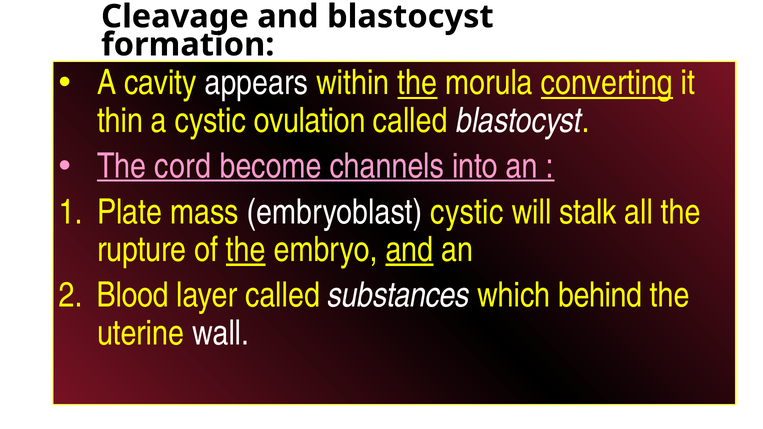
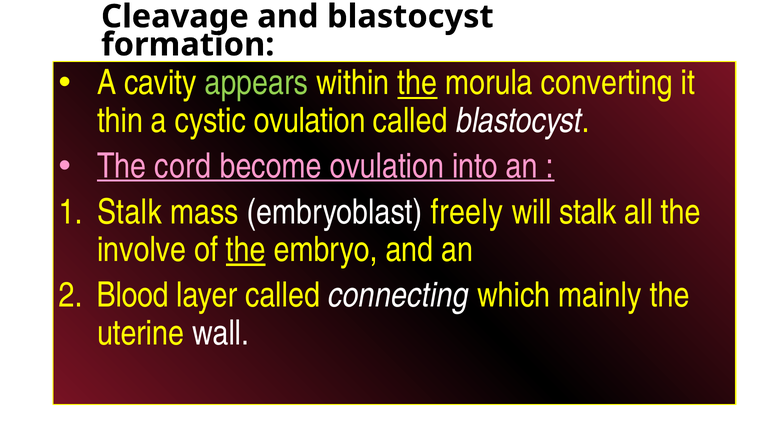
appears colour: white -> light green
converting underline: present -> none
become channels: channels -> ovulation
Plate at (130, 212): Plate -> Stalk
embryoblast cystic: cystic -> freely
rupture: rupture -> involve
and at (409, 250) underline: present -> none
substances: substances -> connecting
behind: behind -> mainly
